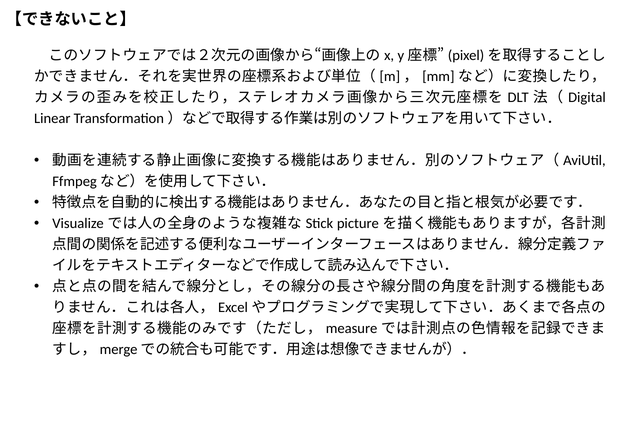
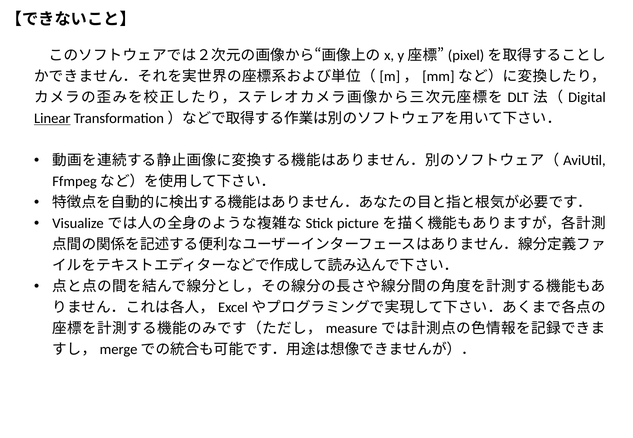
Linear underline: none -> present
